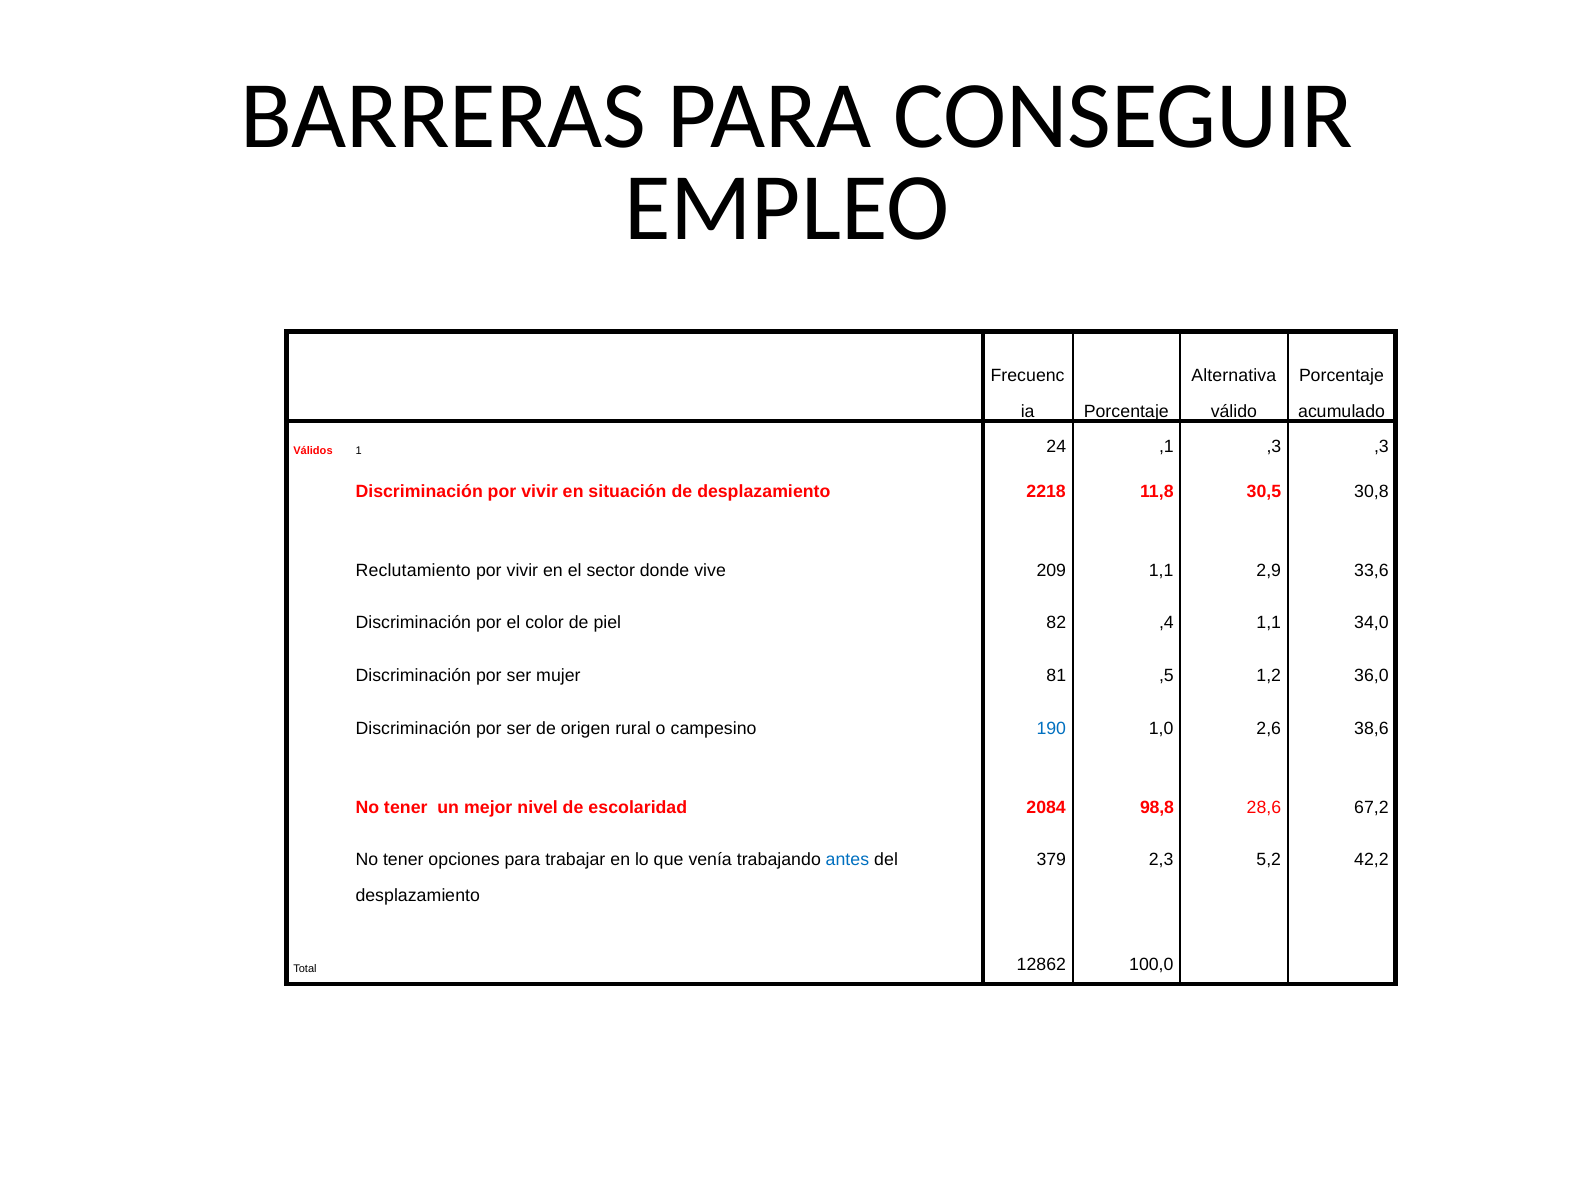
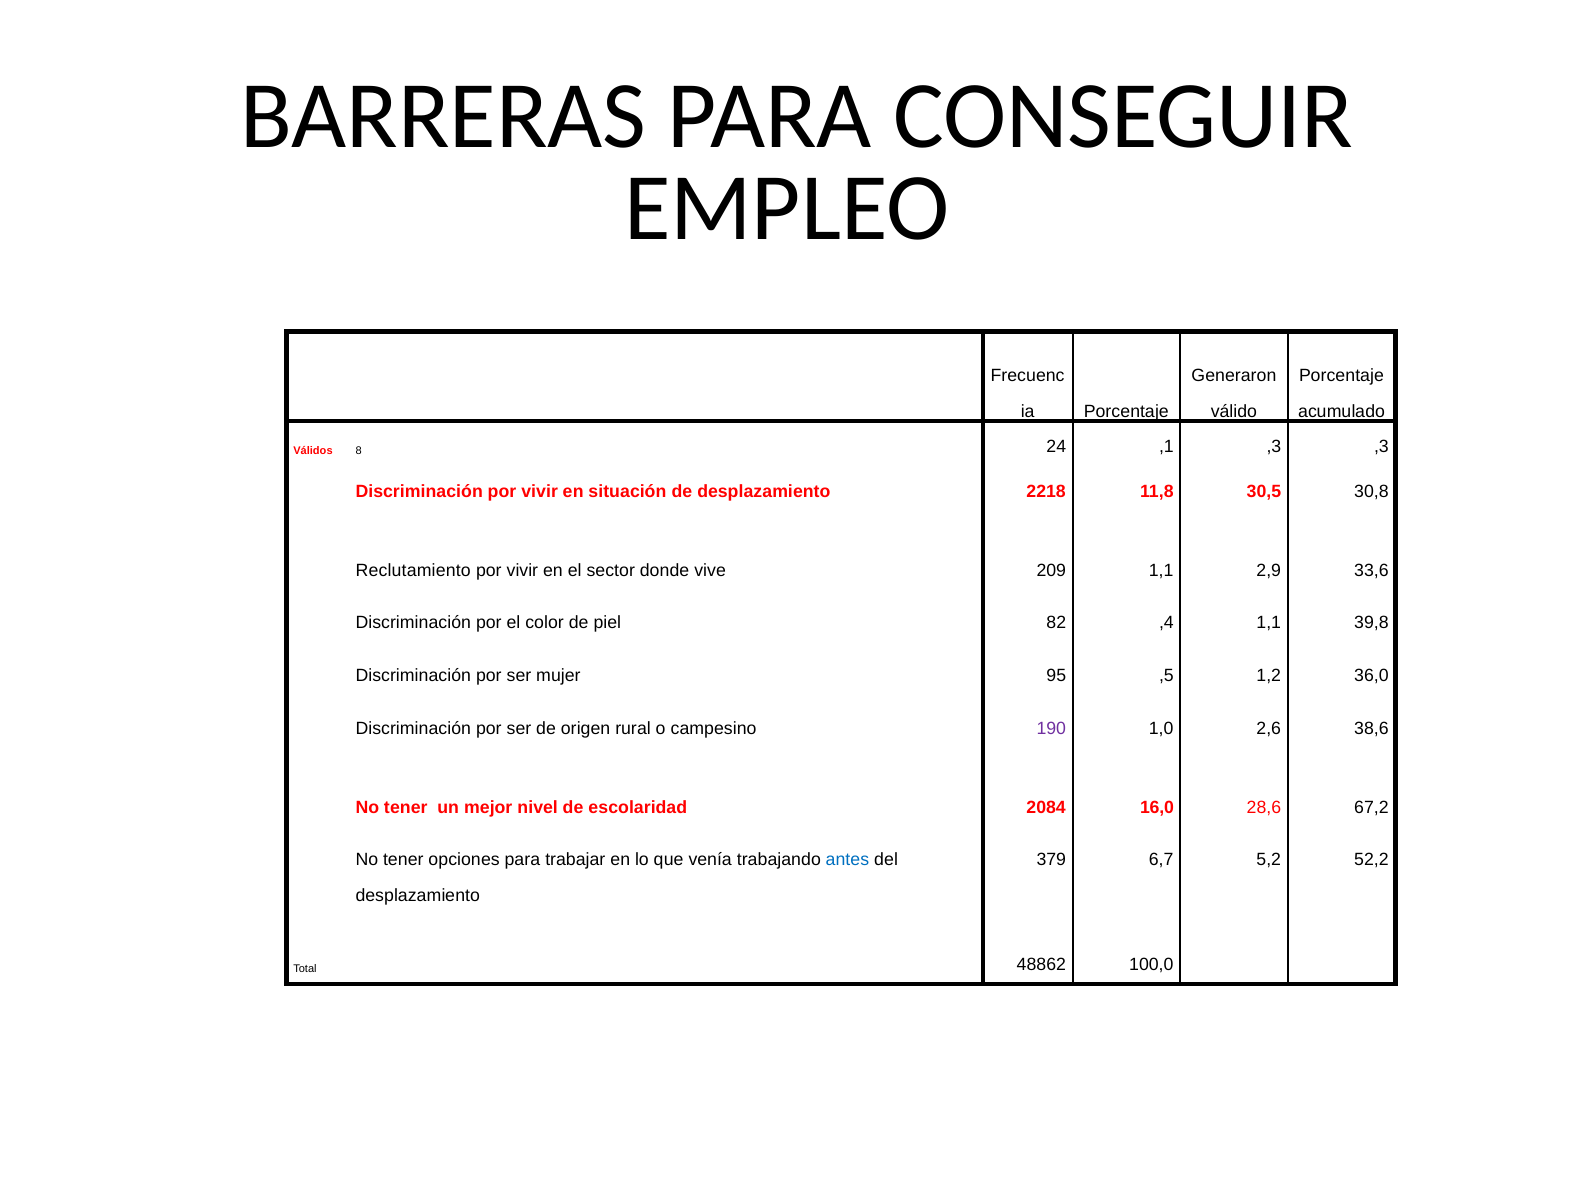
Alternativa: Alternativa -> Generaron
1: 1 -> 8
34,0: 34,0 -> 39,8
81: 81 -> 95
190 colour: blue -> purple
98,8: 98,8 -> 16,0
2,3: 2,3 -> 6,7
42,2: 42,2 -> 52,2
12862: 12862 -> 48862
